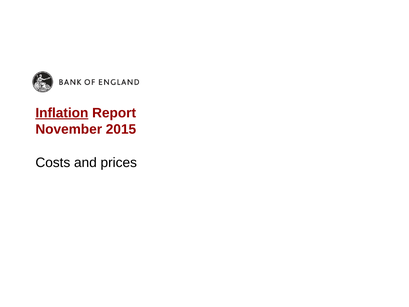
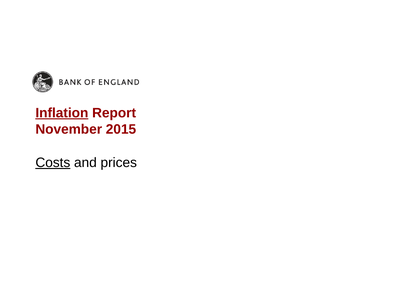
Costs underline: none -> present
